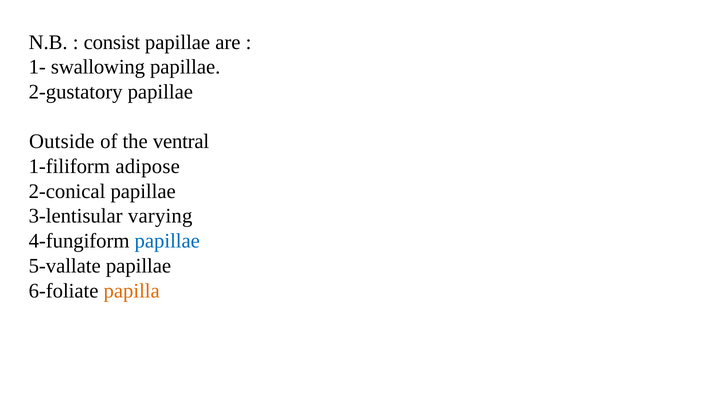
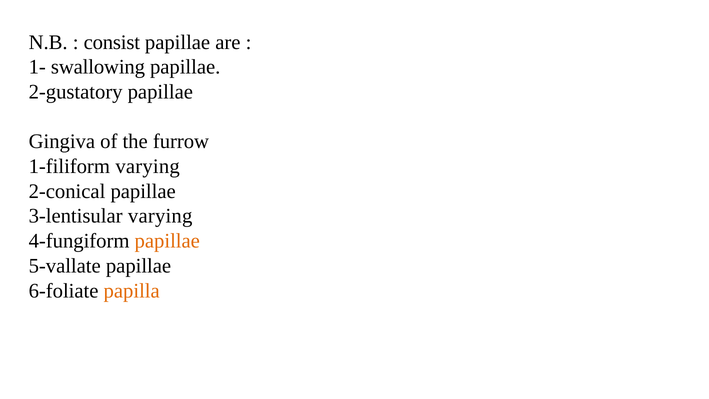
Outside: Outside -> Gingiva
ventral: ventral -> furrow
1-filiform adipose: adipose -> varying
papillae at (167, 241) colour: blue -> orange
